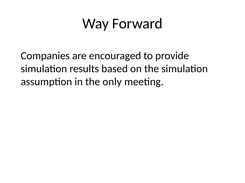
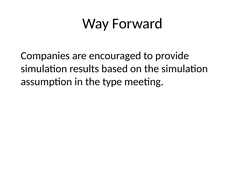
only: only -> type
